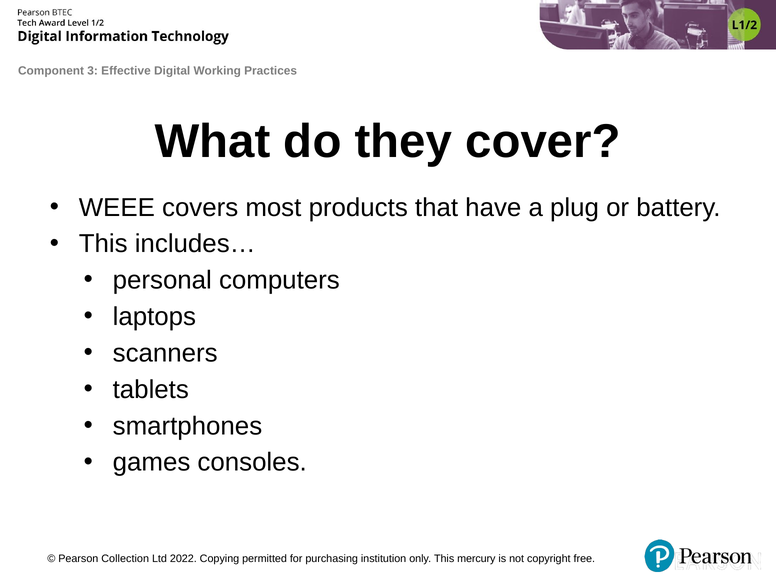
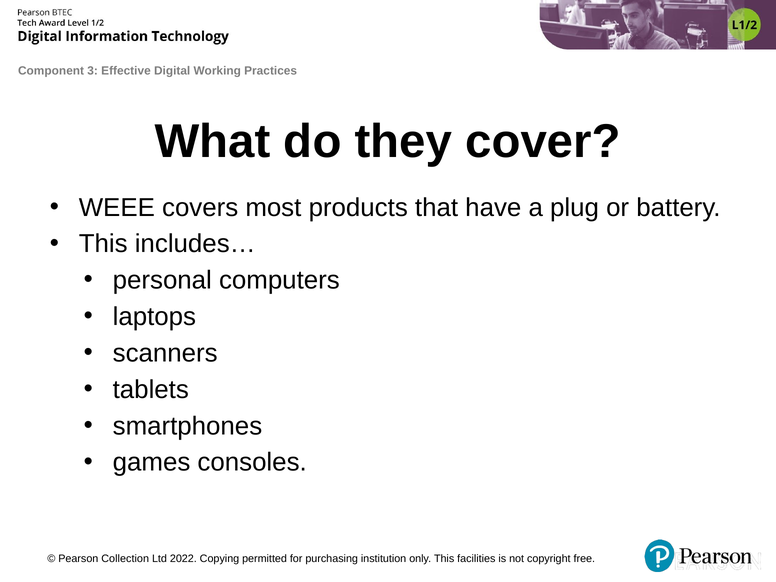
mercury: mercury -> facilities
